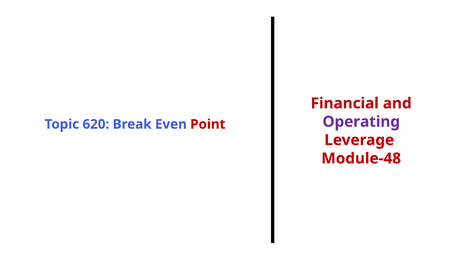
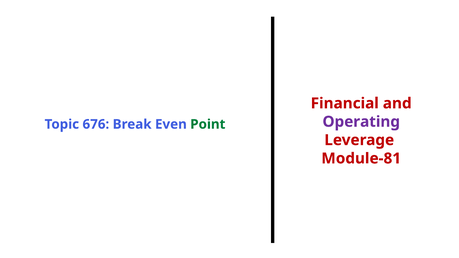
620: 620 -> 676
Point colour: red -> green
Module-48: Module-48 -> Module-81
